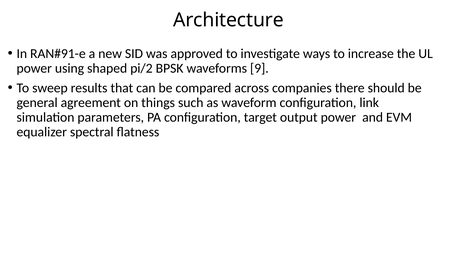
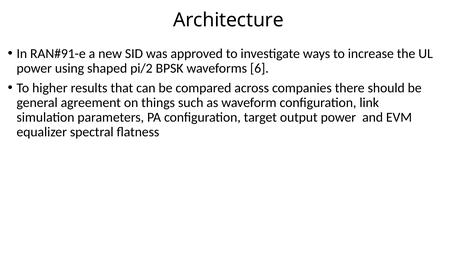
9: 9 -> 6
sweep: sweep -> higher
